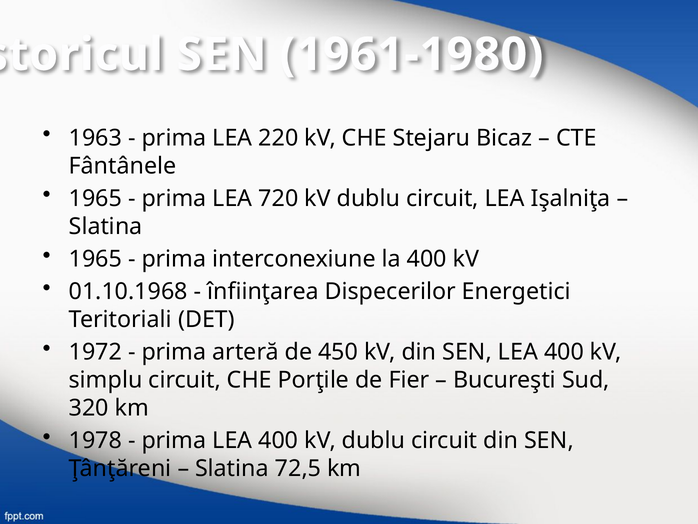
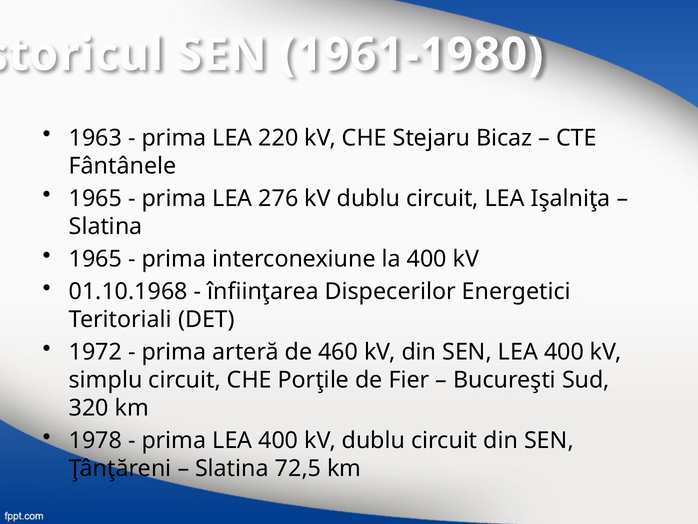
720: 720 -> 276
450: 450 -> 460
